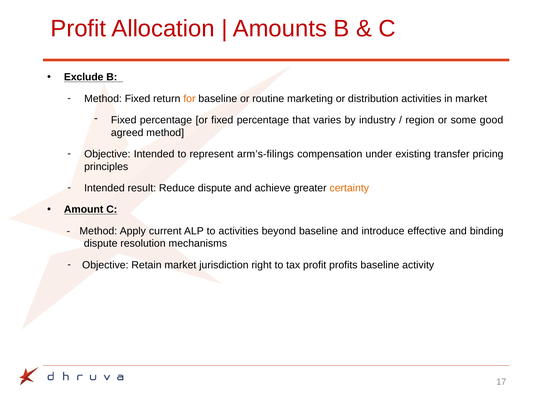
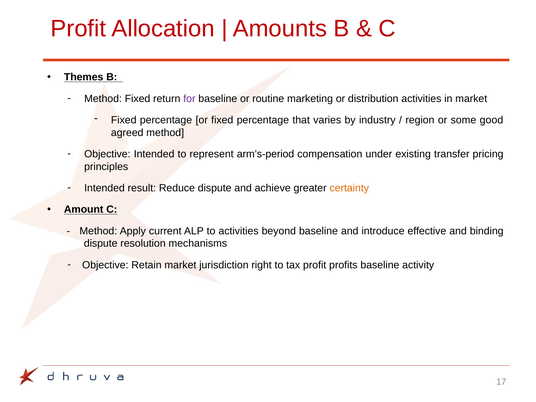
Exclude: Exclude -> Themes
for colour: orange -> purple
arm’s-filings: arm’s-filings -> arm’s-period
